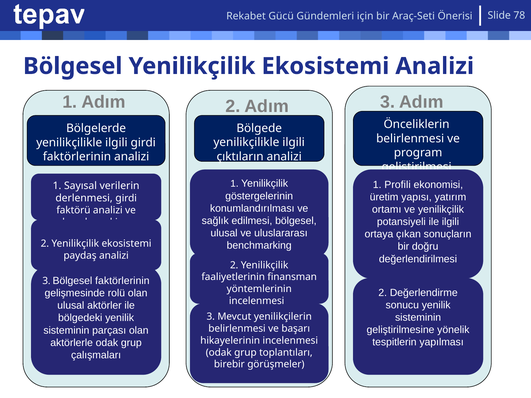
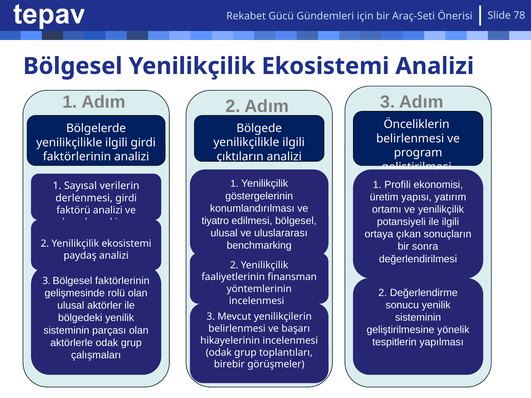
sağlık: sağlık -> tiyatro
doğru: doğru -> sonra
